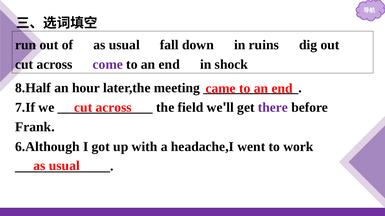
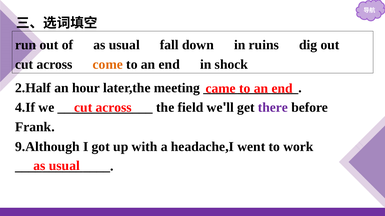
come colour: purple -> orange
8.Half: 8.Half -> 2.Half
7.If: 7.If -> 4.If
6.Although: 6.Although -> 9.Although
